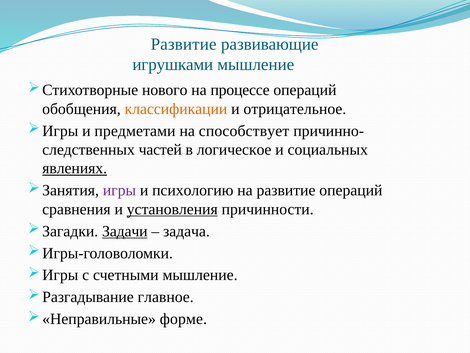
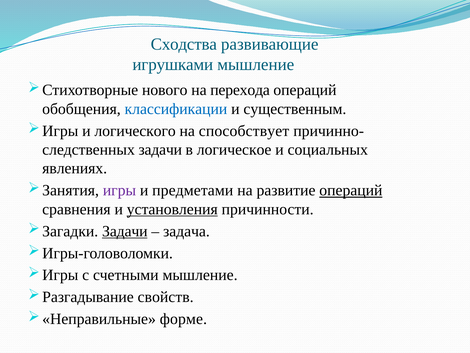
Развитие at (184, 44): Развитие -> Сходства
процессе: процессе -> перехода
классификации colour: orange -> blue
отрицательное: отрицательное -> существенным
предметами: предметами -> логического
частей at (160, 149): частей -> задачи
явлениях underline: present -> none
психологию: психологию -> предметами
операций at (351, 190) underline: none -> present
главное: главное -> свойств
